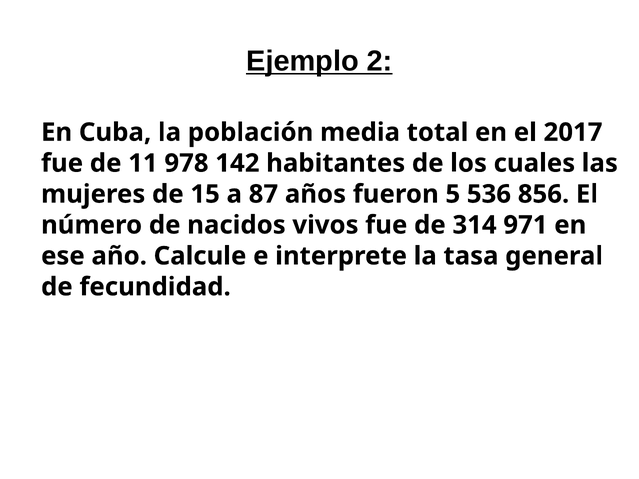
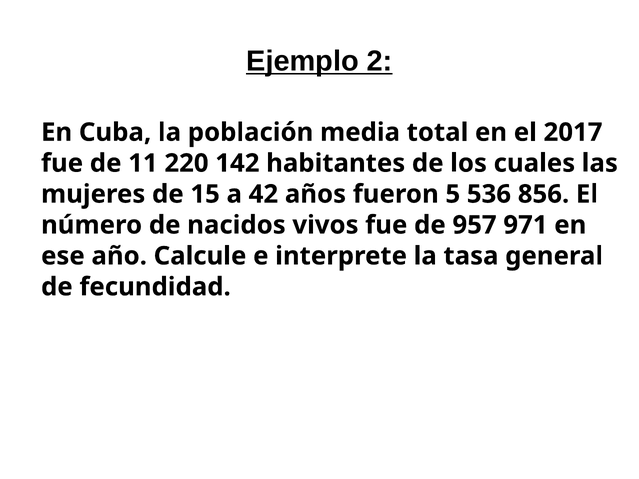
978: 978 -> 220
87: 87 -> 42
314: 314 -> 957
